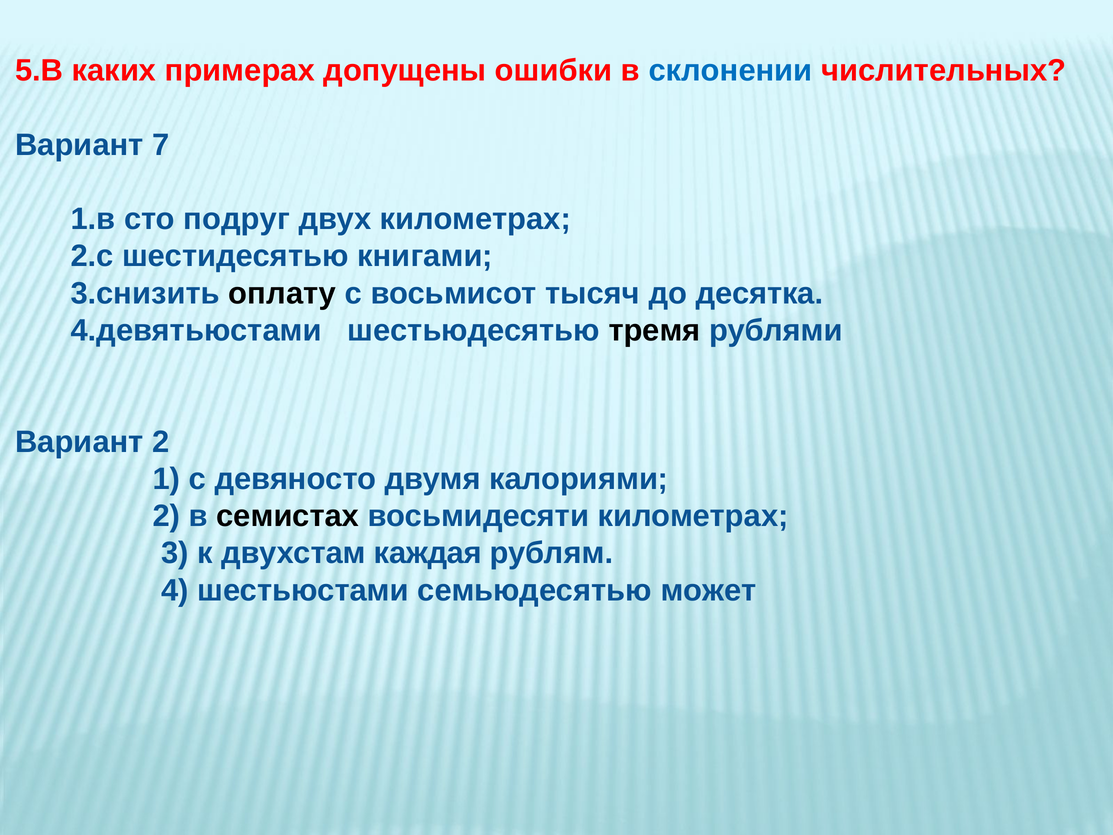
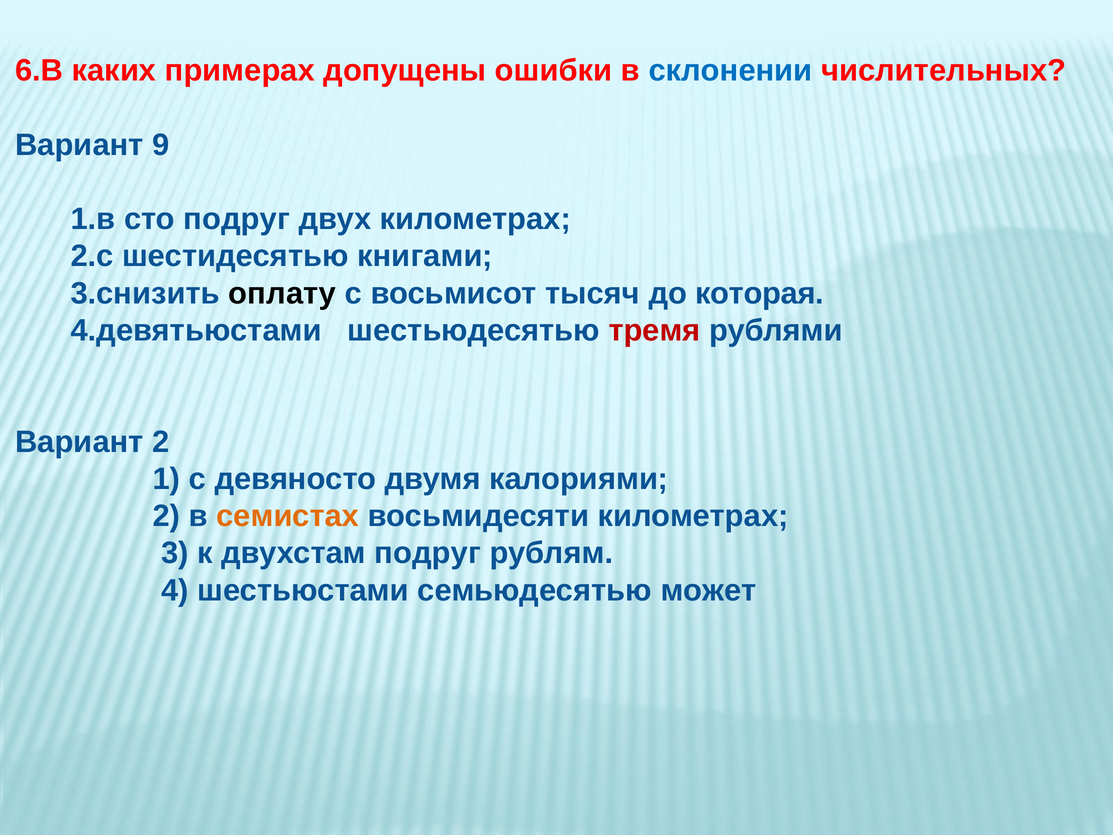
5.В: 5.В -> 6.В
7: 7 -> 9
десятка: десятка -> которая
тремя colour: black -> red
семистах colour: black -> orange
двухстам каждая: каждая -> подруг
